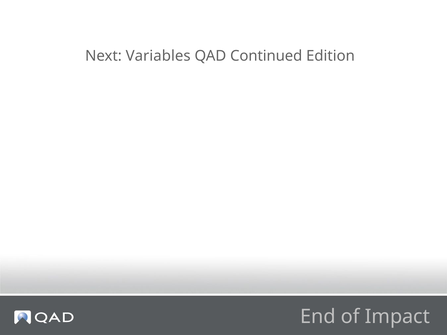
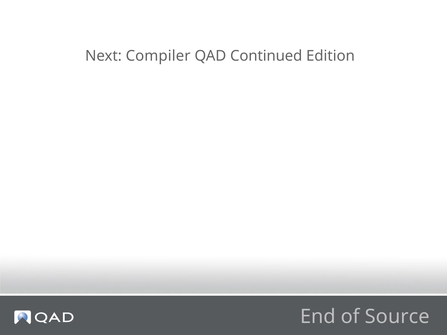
Variables: Variables -> Compiler
Impact: Impact -> Source
